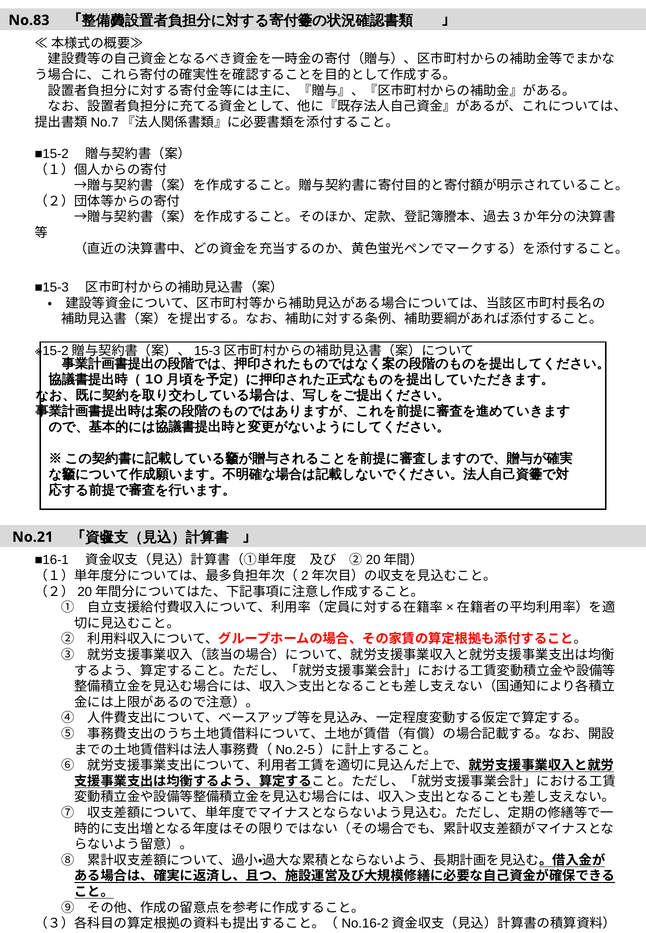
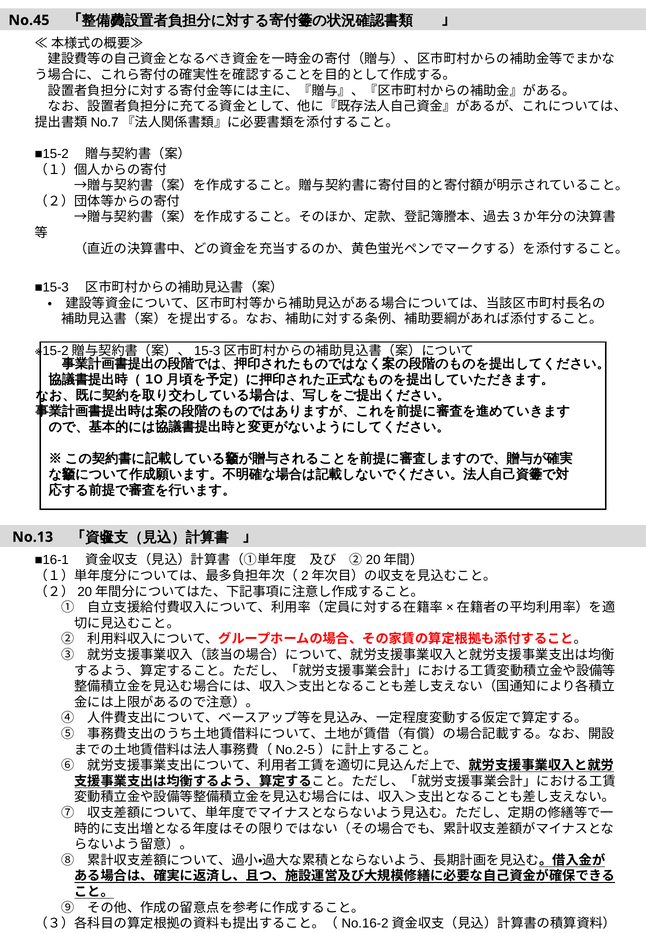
No.83: No.83 -> No.45
No.21: No.21 -> No.13
